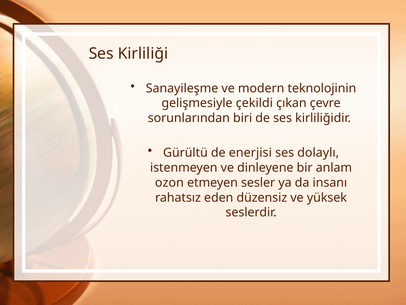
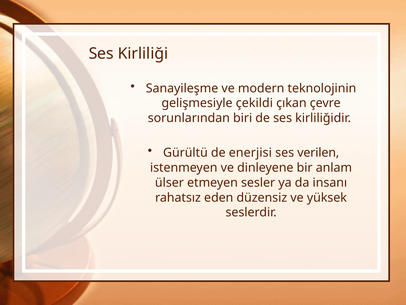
dolaylı: dolaylı -> verilen
ozon: ozon -> ülser
